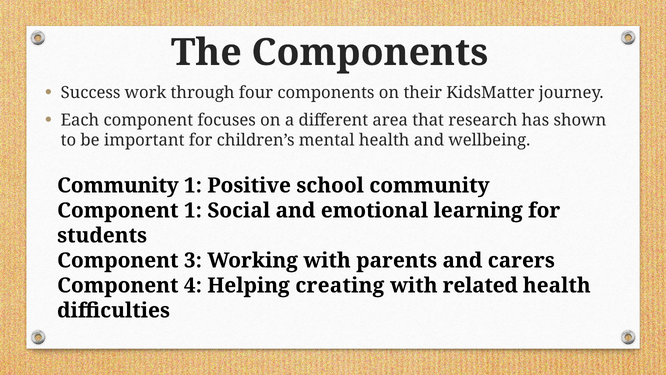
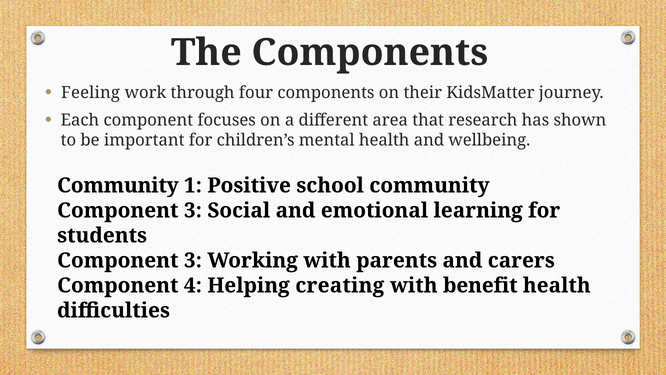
Success: Success -> Feeling
1 at (193, 210): 1 -> 3
related: related -> benefit
